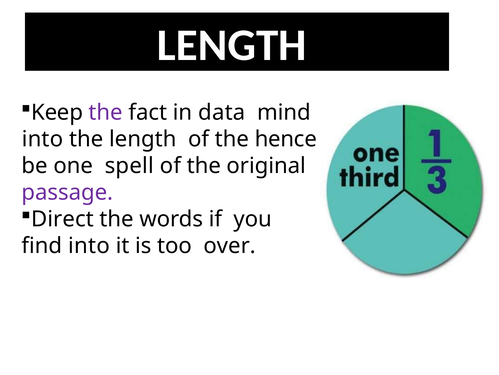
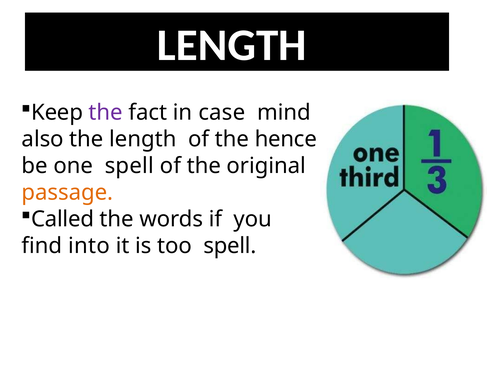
data: data -> case
into at (43, 139): into -> also
passage colour: purple -> orange
Direct: Direct -> Called
too over: over -> spell
